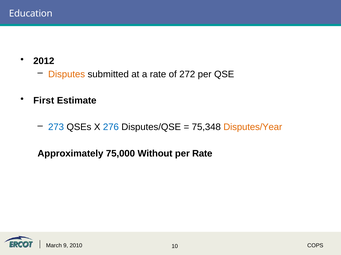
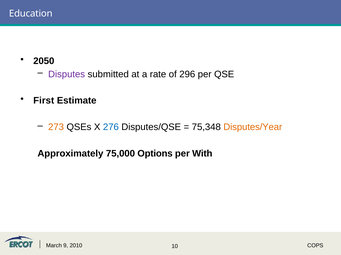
2012: 2012 -> 2050
Disputes colour: orange -> purple
272: 272 -> 296
273 colour: blue -> orange
Without: Without -> Options
per Rate: Rate -> With
